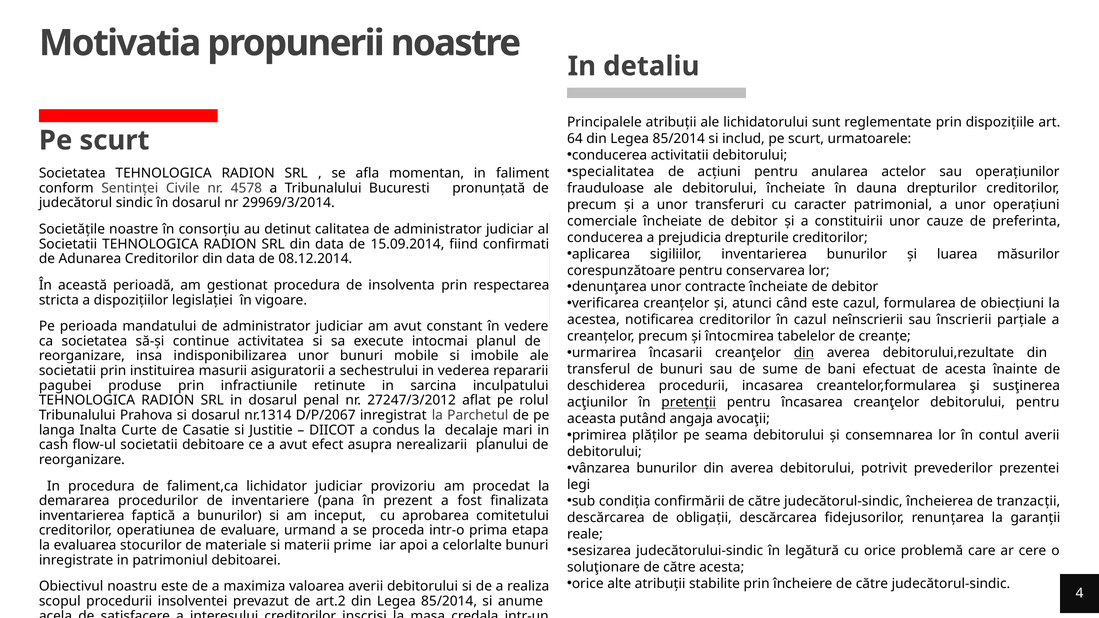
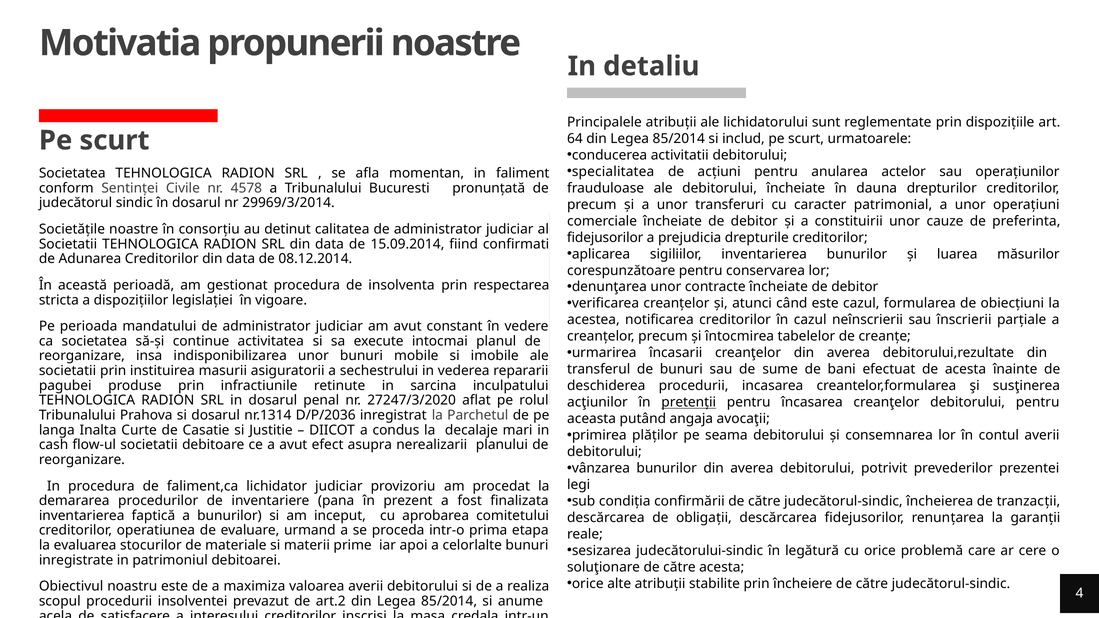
conducerea at (605, 238): conducerea -> fidejusorilor
din at (804, 353) underline: present -> none
27247/3/2012: 27247/3/2012 -> 27247/3/2020
D/P/2067: D/P/2067 -> D/P/2036
